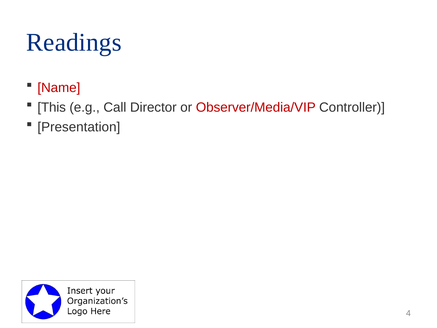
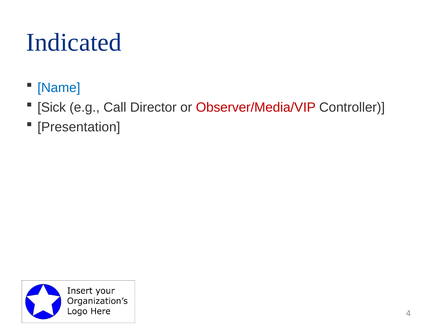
Readings: Readings -> Indicated
Name colour: red -> blue
This: This -> Sick
